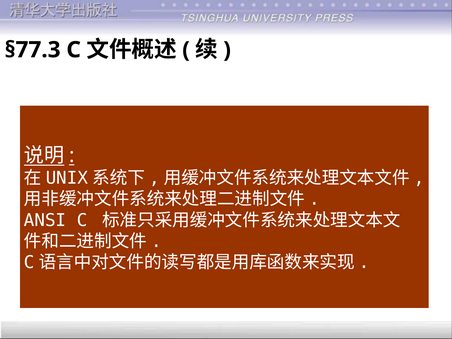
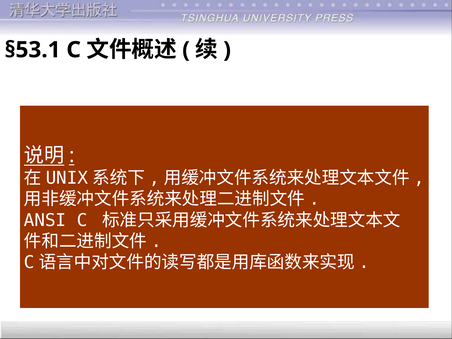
§77.3: §77.3 -> §53.1
